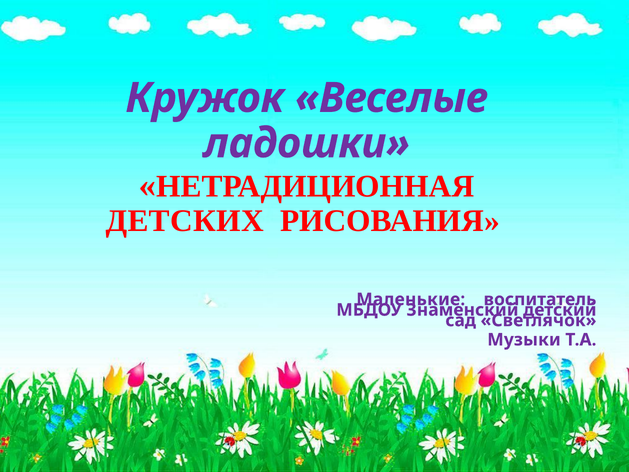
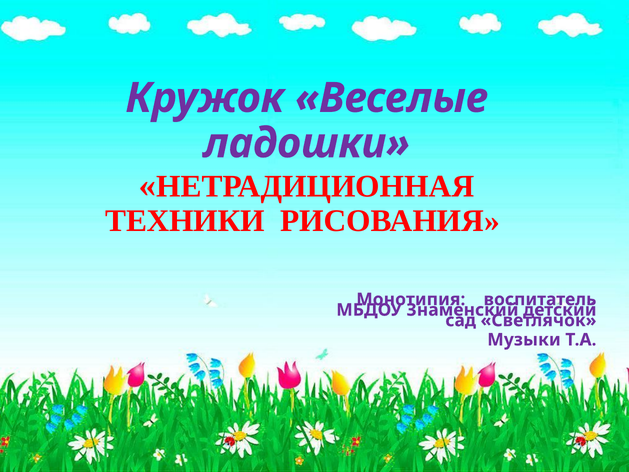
ДЕТСКИХ: ДЕТСКИХ -> ТЕХНИКИ
Маленькие: Маленькие -> Монотипия
